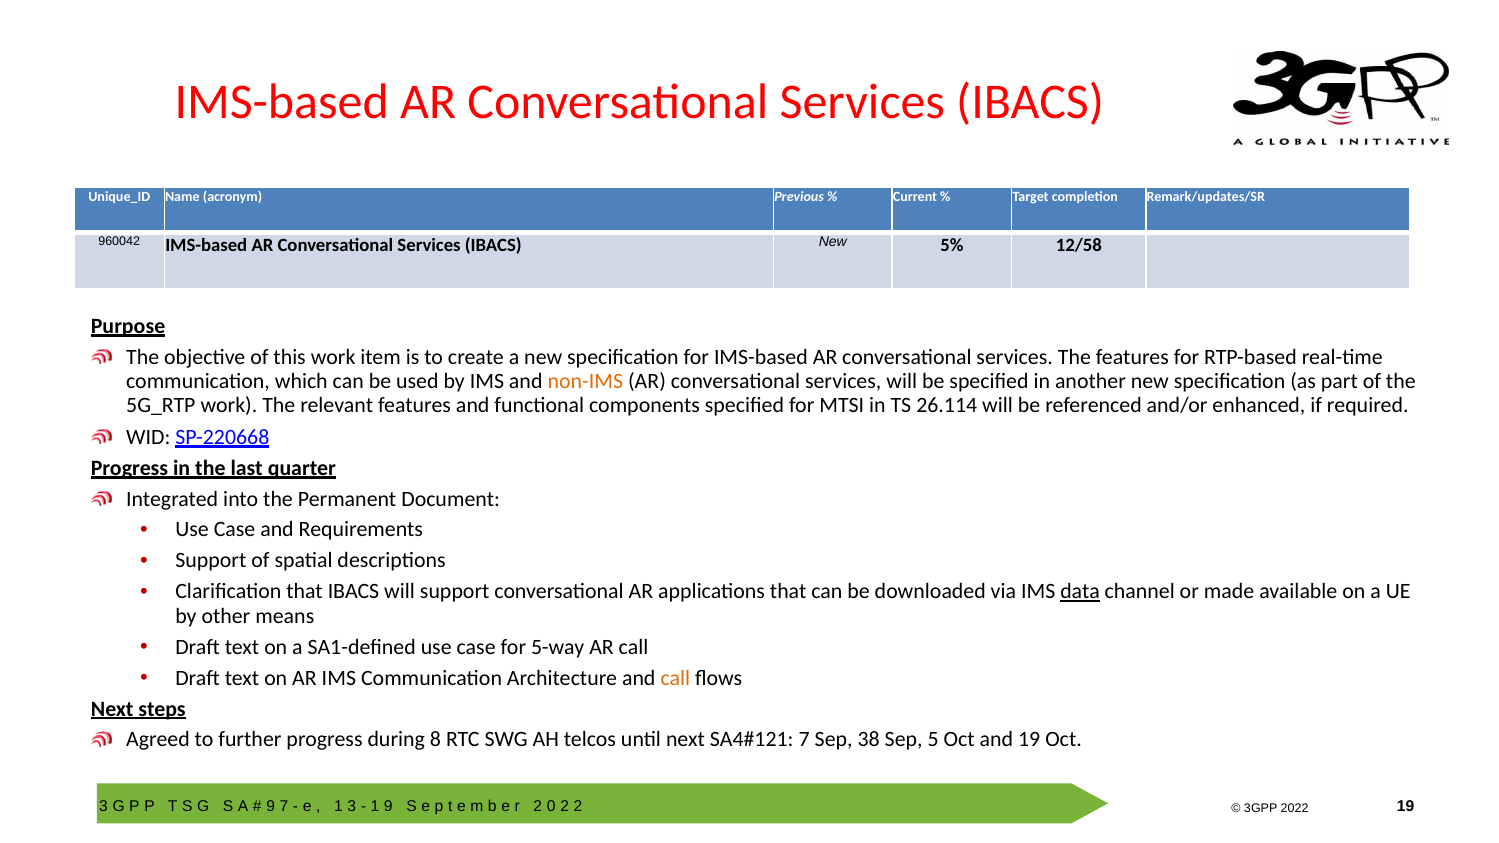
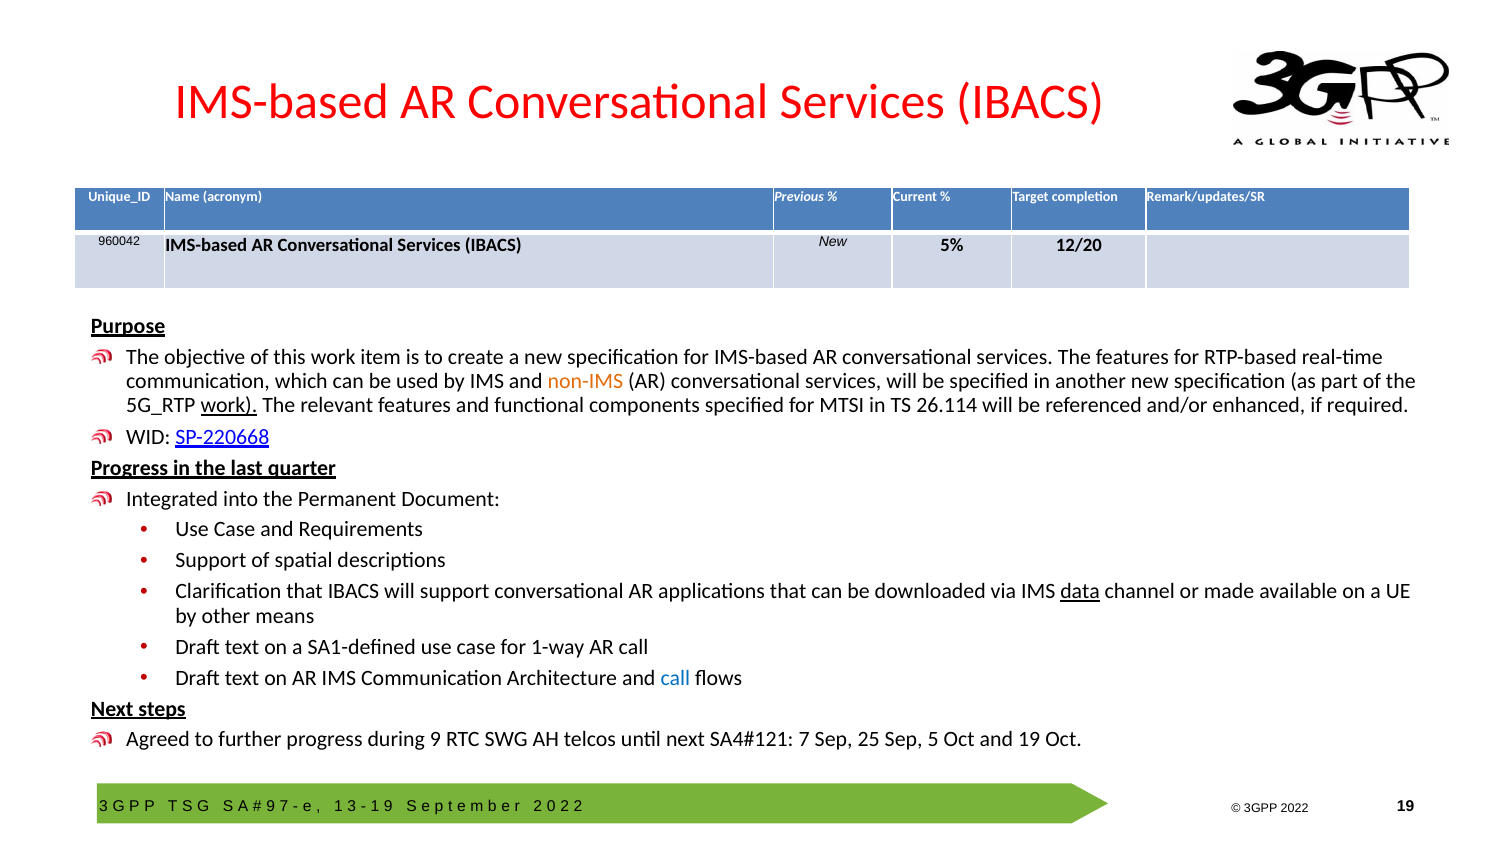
12/58: 12/58 -> 12/20
work at (229, 406) underline: none -> present
5-way: 5-way -> 1-way
call at (675, 678) colour: orange -> blue
during 8: 8 -> 9
38: 38 -> 25
